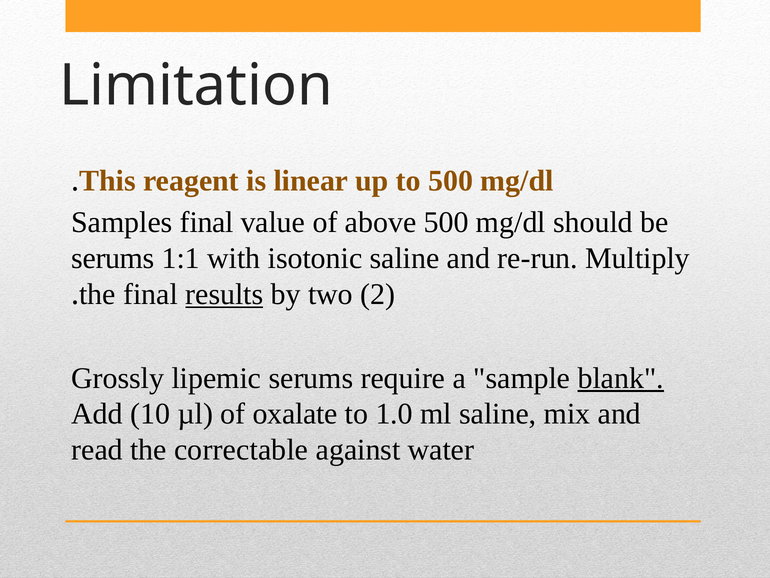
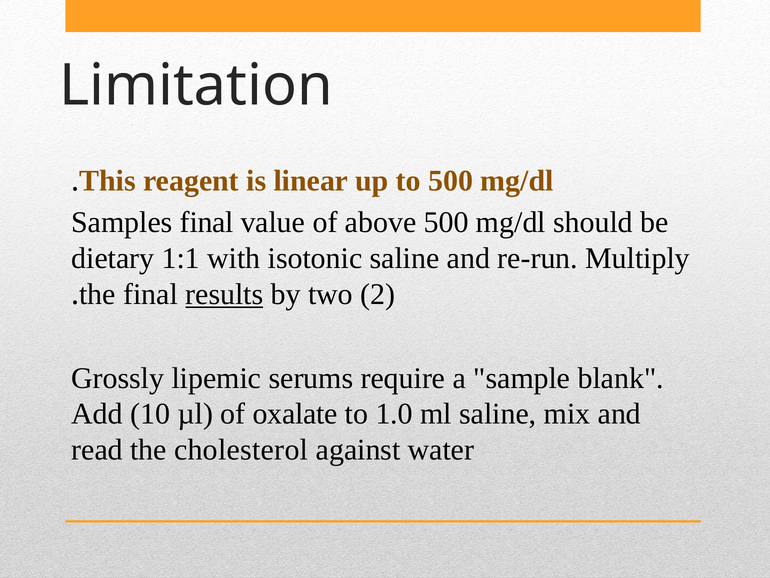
serums at (113, 258): serums -> dietary
blank underline: present -> none
correctable: correctable -> cholesterol
